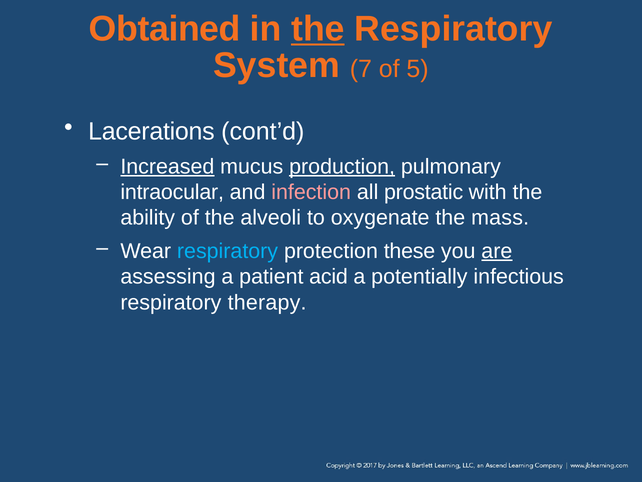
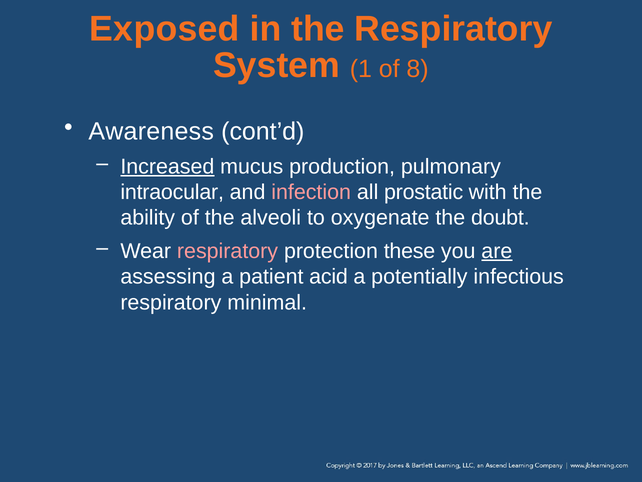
Obtained: Obtained -> Exposed
the at (318, 29) underline: present -> none
7: 7 -> 1
5: 5 -> 8
Lacerations: Lacerations -> Awareness
production underline: present -> none
mass: mass -> doubt
respiratory at (228, 251) colour: light blue -> pink
therapy: therapy -> minimal
